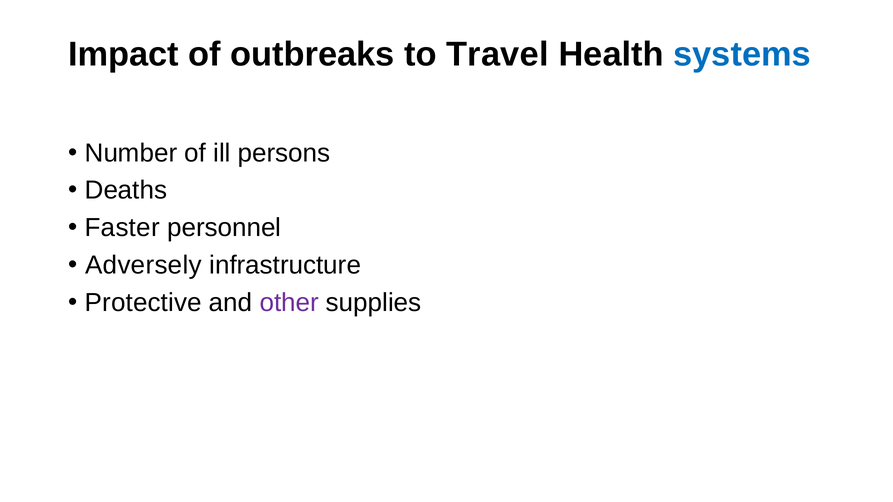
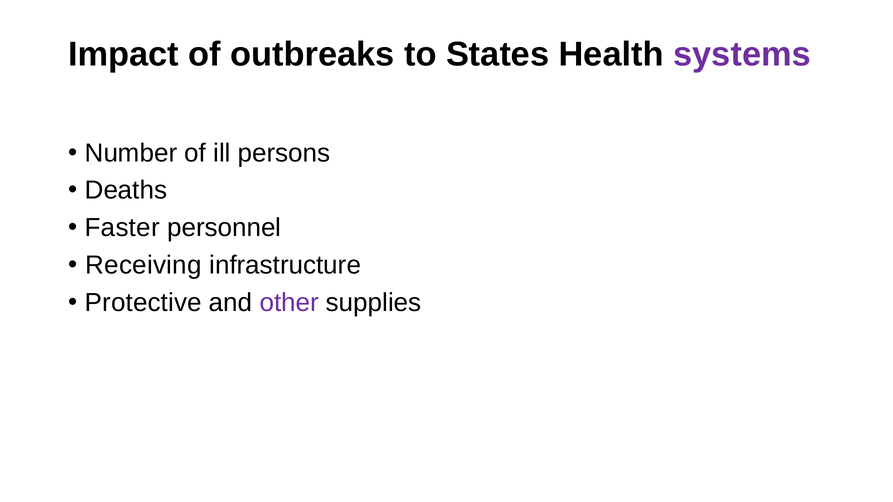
Travel: Travel -> States
systems colour: blue -> purple
Adversely: Adversely -> Receiving
